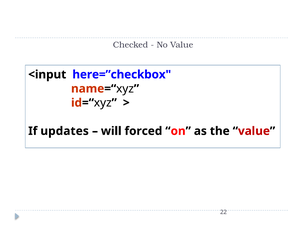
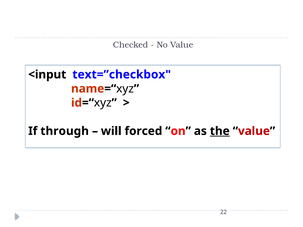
here=”checkbox: here=”checkbox -> text=”checkbox
updates: updates -> through
the underline: none -> present
